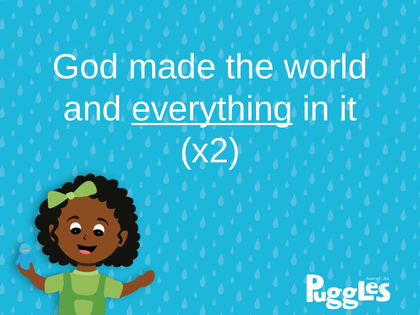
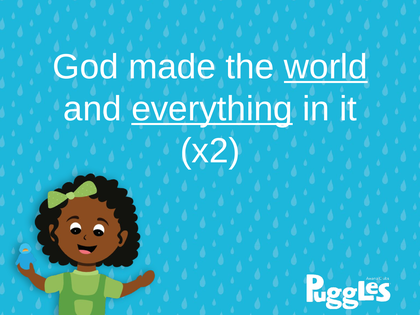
world underline: none -> present
